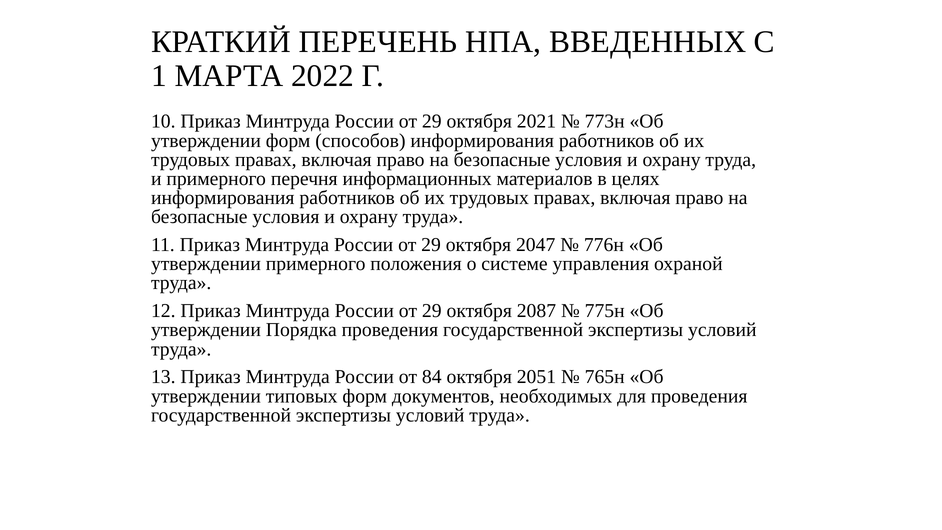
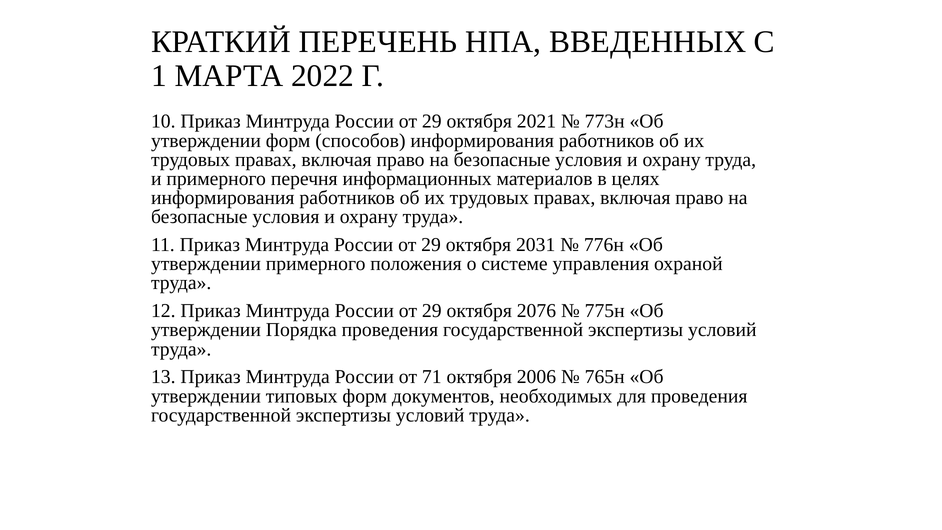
2047: 2047 -> 2031
2087: 2087 -> 2076
84: 84 -> 71
2051: 2051 -> 2006
